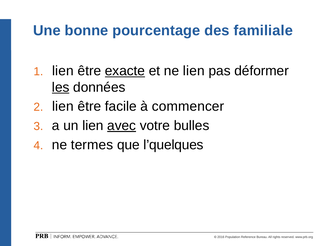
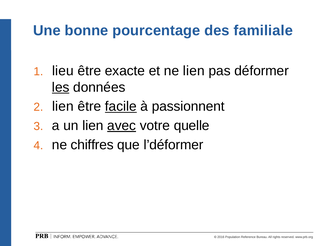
lien at (63, 71): lien -> lieu
exacte underline: present -> none
facile underline: none -> present
commencer: commencer -> passionnent
bulles: bulles -> quelle
termes: termes -> chiffres
l’quelques: l’quelques -> l’déformer
